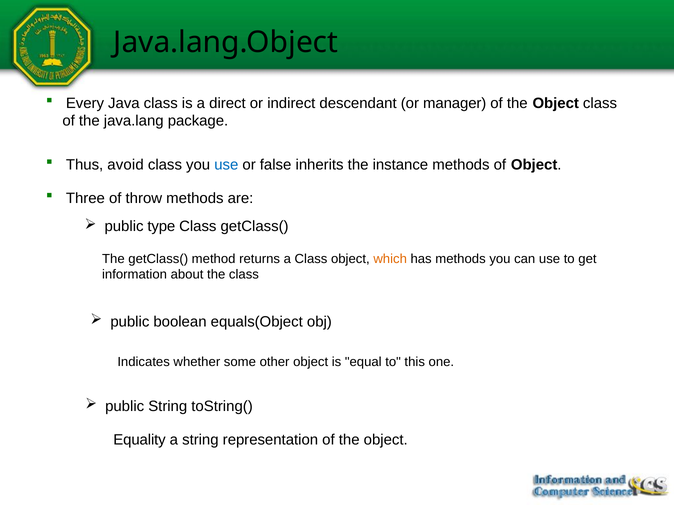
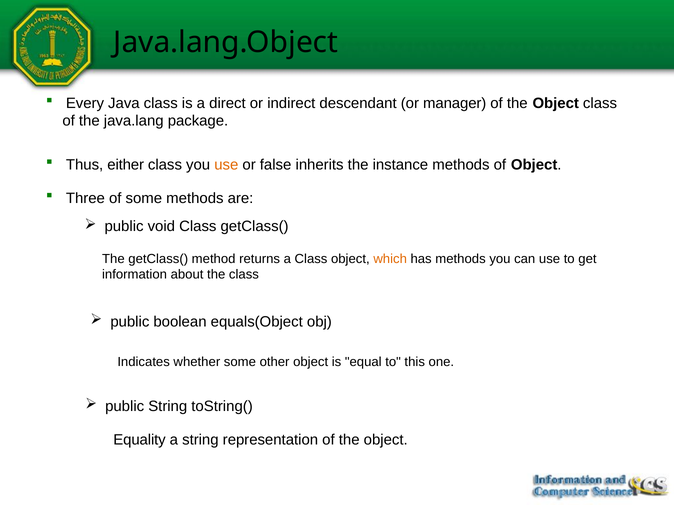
avoid: avoid -> either
use at (226, 165) colour: blue -> orange
of throw: throw -> some
type: type -> void
